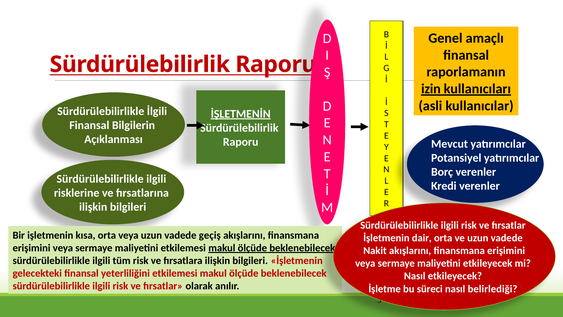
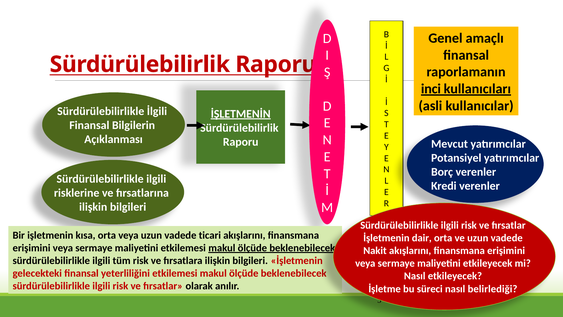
izin: izin -> inci
geçiş: geçiş -> ticari
